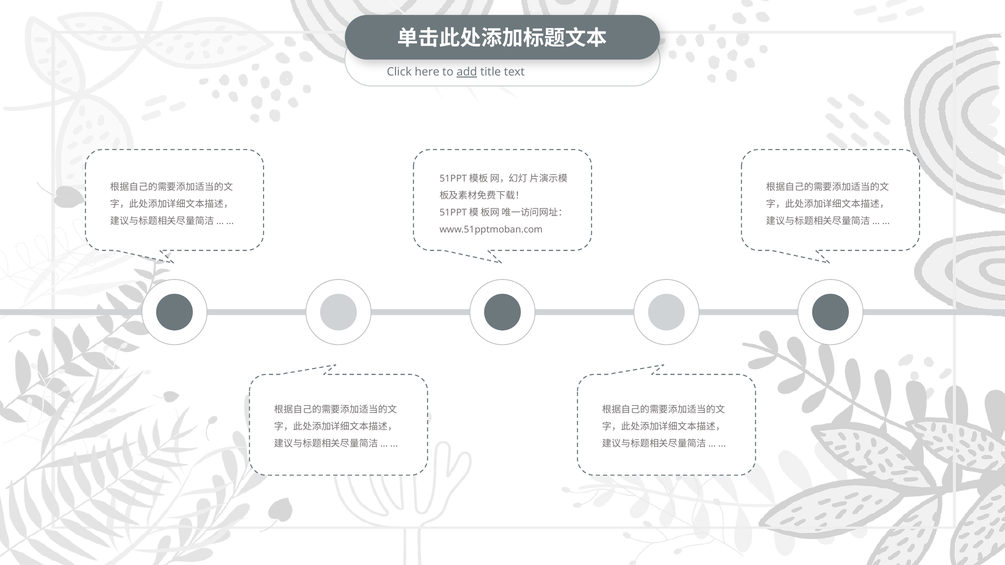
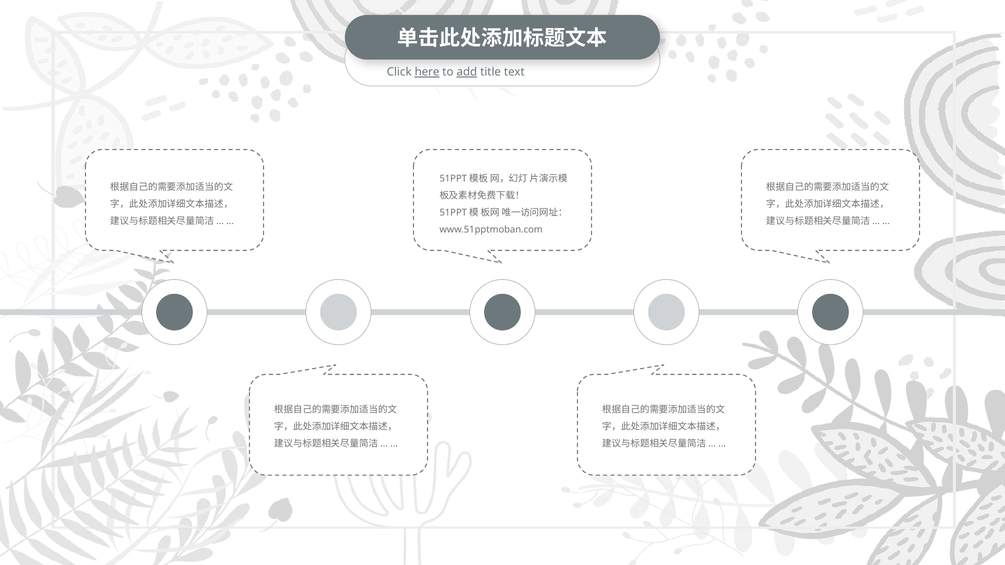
here underline: none -> present
